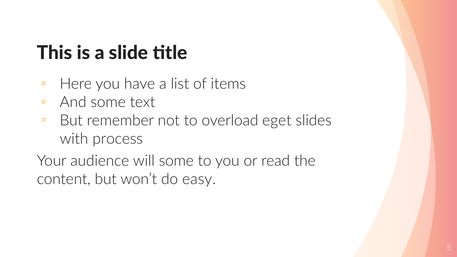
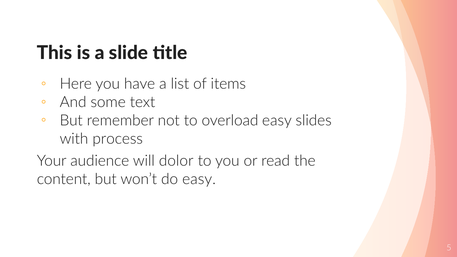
overload eget: eget -> easy
will some: some -> dolor
